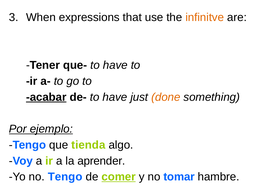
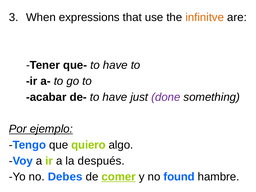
acabar underline: present -> none
done colour: orange -> purple
tienda: tienda -> quiero
aprender: aprender -> después
no Tengo: Tengo -> Debes
tomar: tomar -> found
